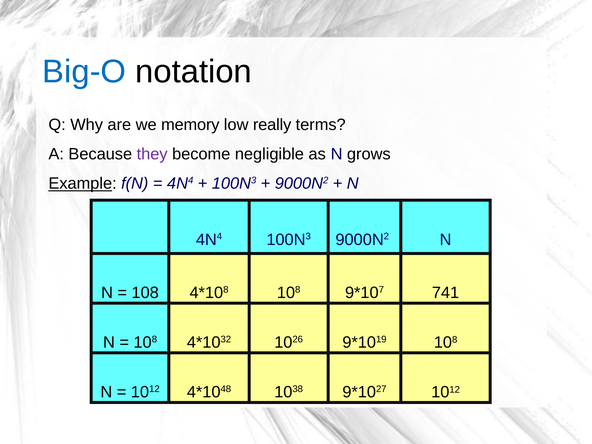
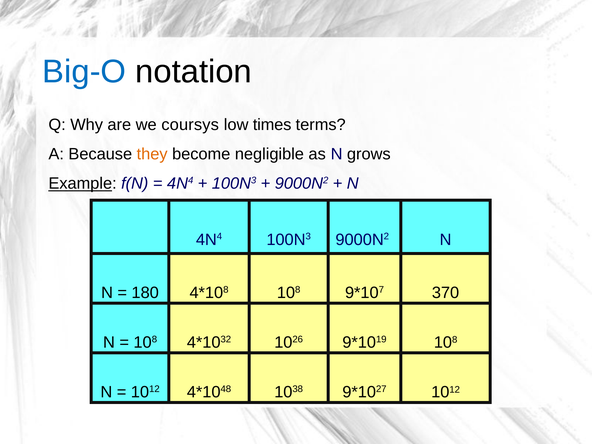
memory: memory -> coursys
really: really -> times
they colour: purple -> orange
108 at (145, 293): 108 -> 180
741: 741 -> 370
